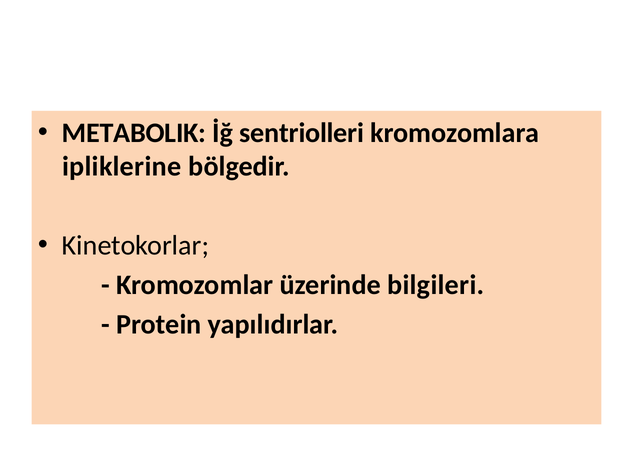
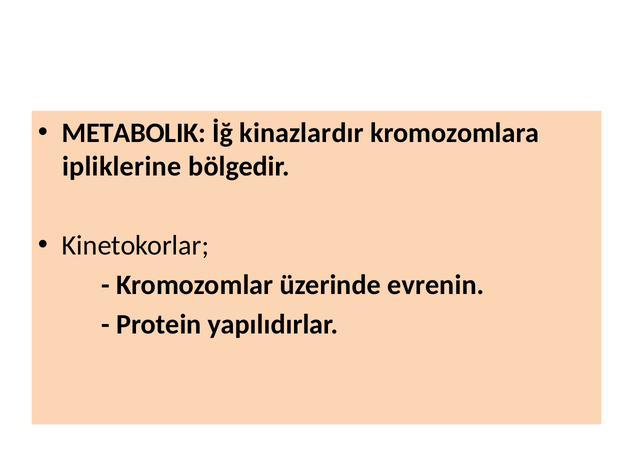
sentriolleri: sentriolleri -> kinazlardır
bilgileri: bilgileri -> evrenin
